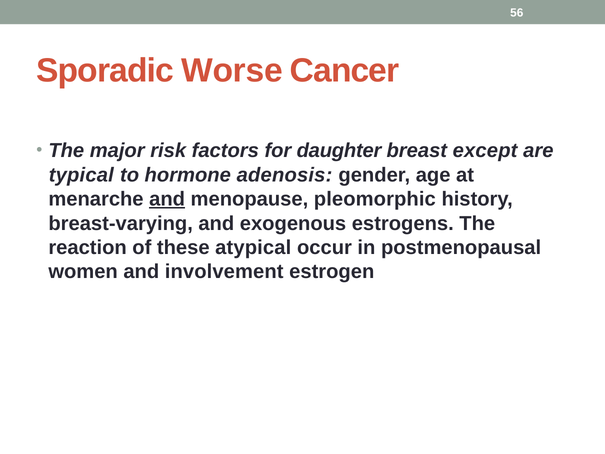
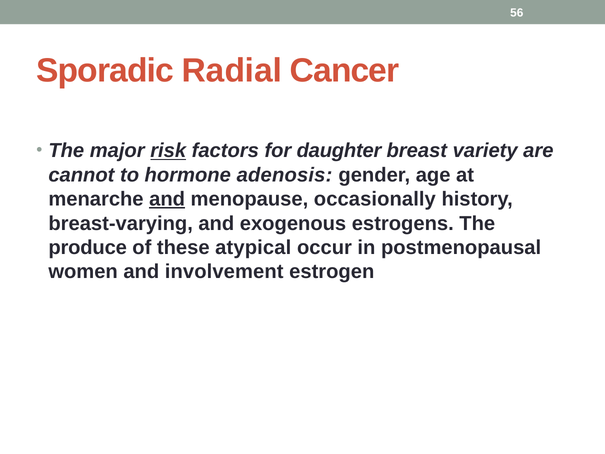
Worse: Worse -> Radial
risk underline: none -> present
except: except -> variety
typical: typical -> cannot
pleomorphic: pleomorphic -> occasionally
reaction: reaction -> produce
